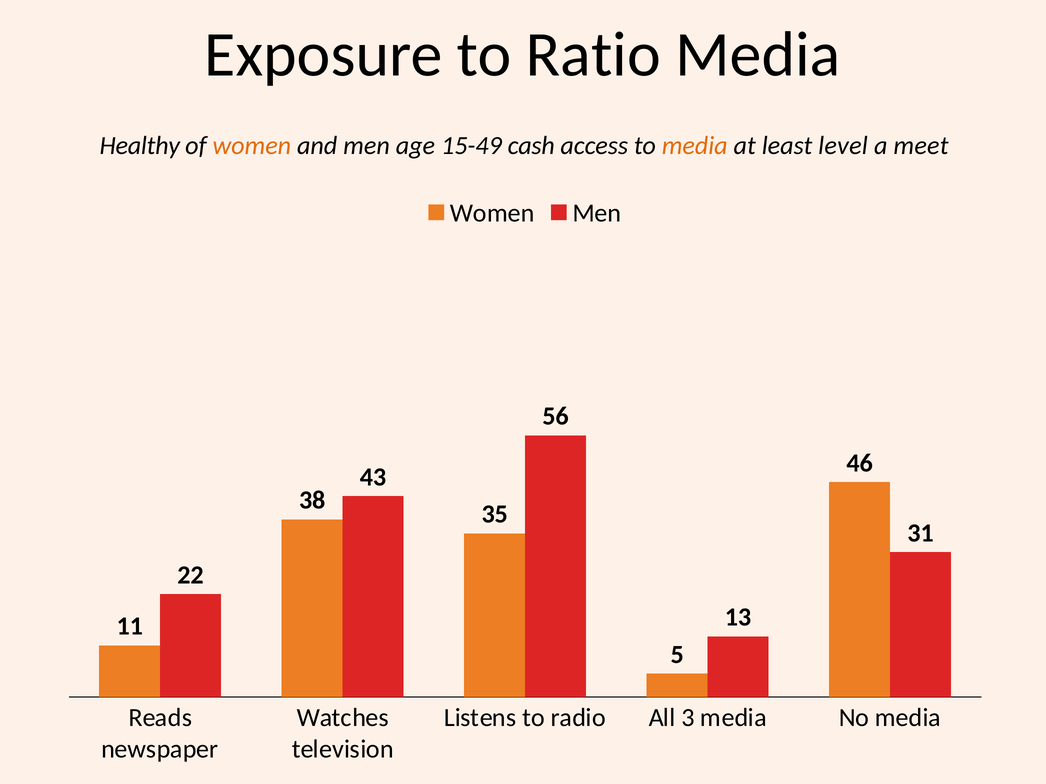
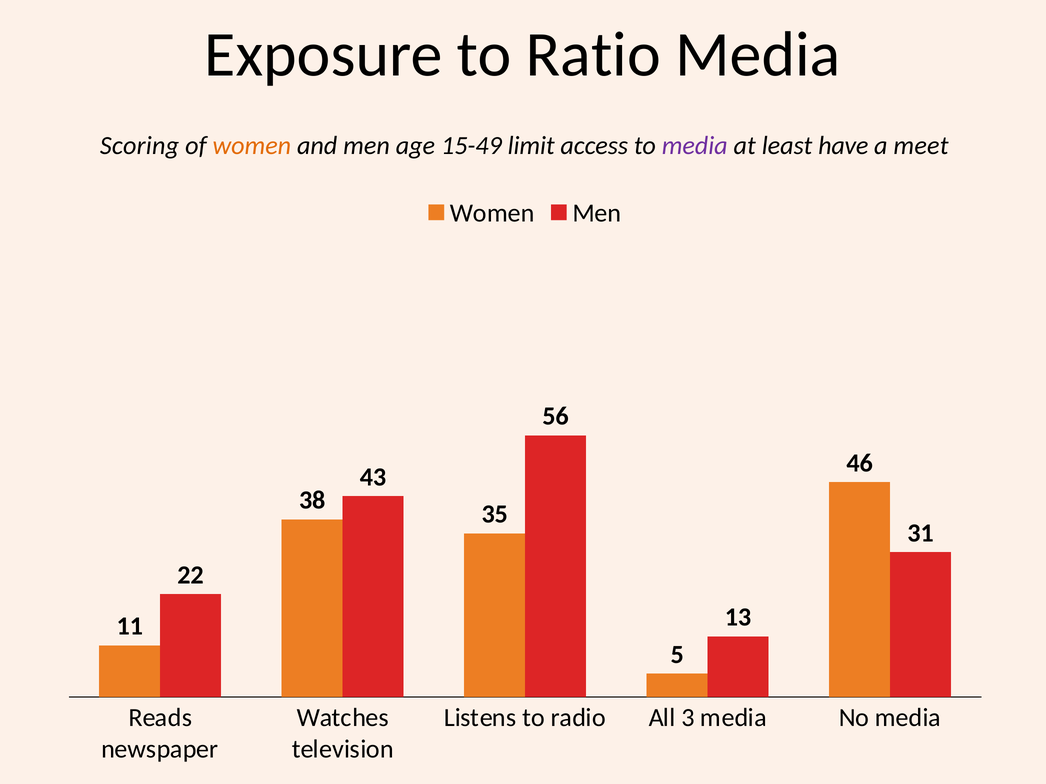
Healthy: Healthy -> Scoring
cash: cash -> limit
media at (695, 146) colour: orange -> purple
level: level -> have
